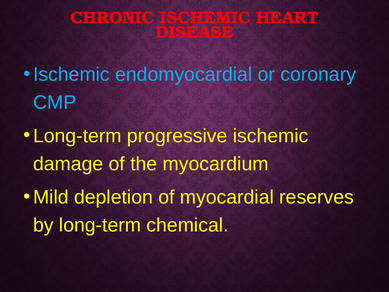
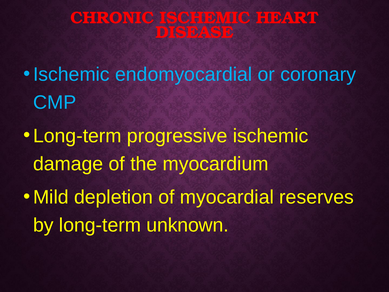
chemical: chemical -> unknown
